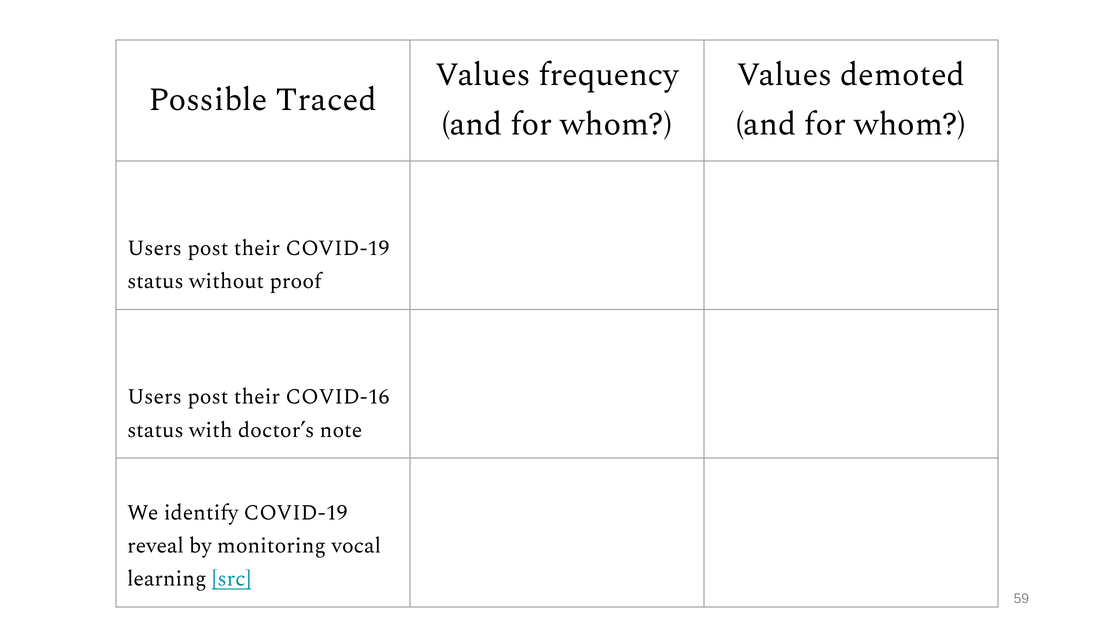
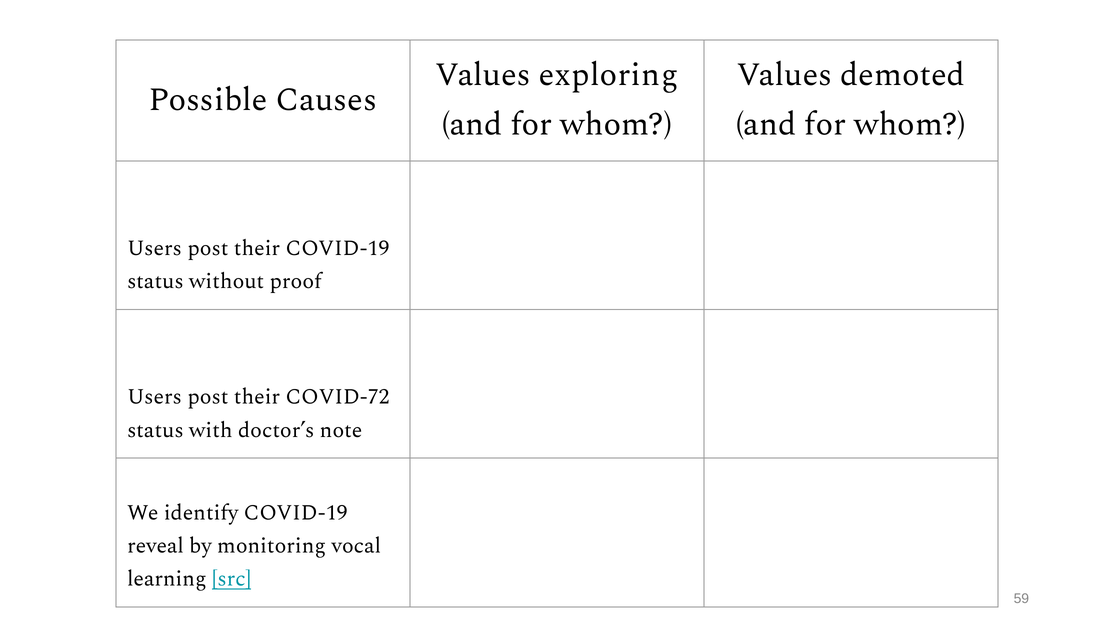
frequency: frequency -> exploring
Traced: Traced -> Causes
COVID-16: COVID-16 -> COVID-72
